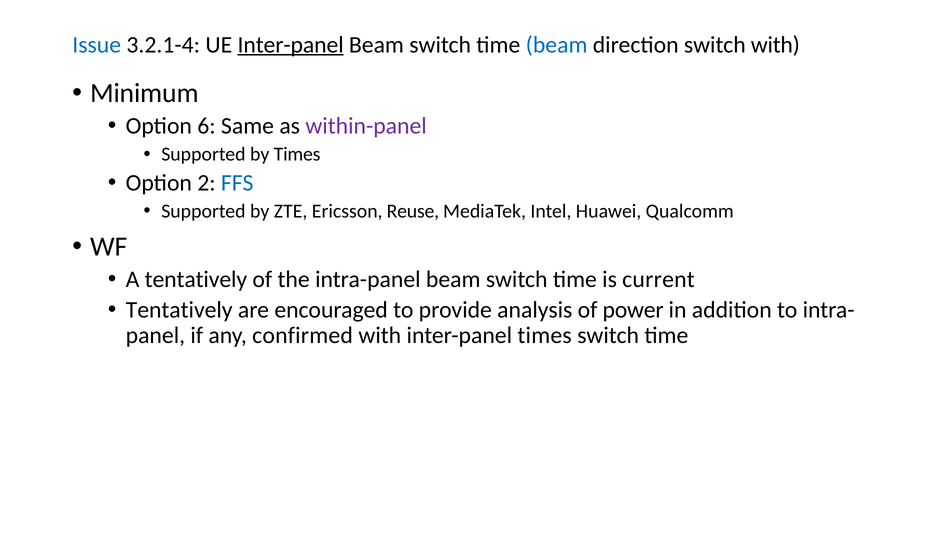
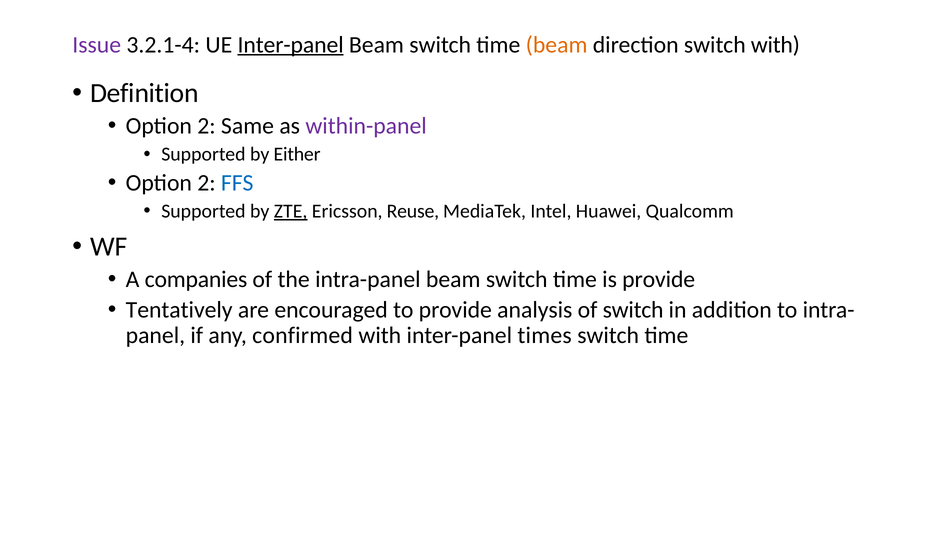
Issue colour: blue -> purple
beam at (557, 45) colour: blue -> orange
Minimum: Minimum -> Definition
6 at (206, 126): 6 -> 2
by Times: Times -> Either
ZTE underline: none -> present
A tentatively: tentatively -> companies
is current: current -> provide
of power: power -> switch
